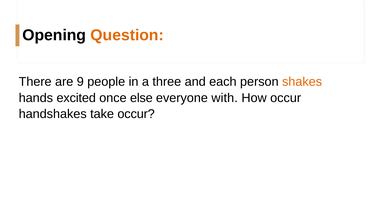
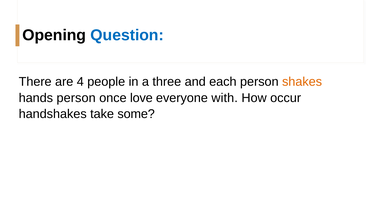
Question colour: orange -> blue
9: 9 -> 4
hands excited: excited -> person
else: else -> love
take occur: occur -> some
